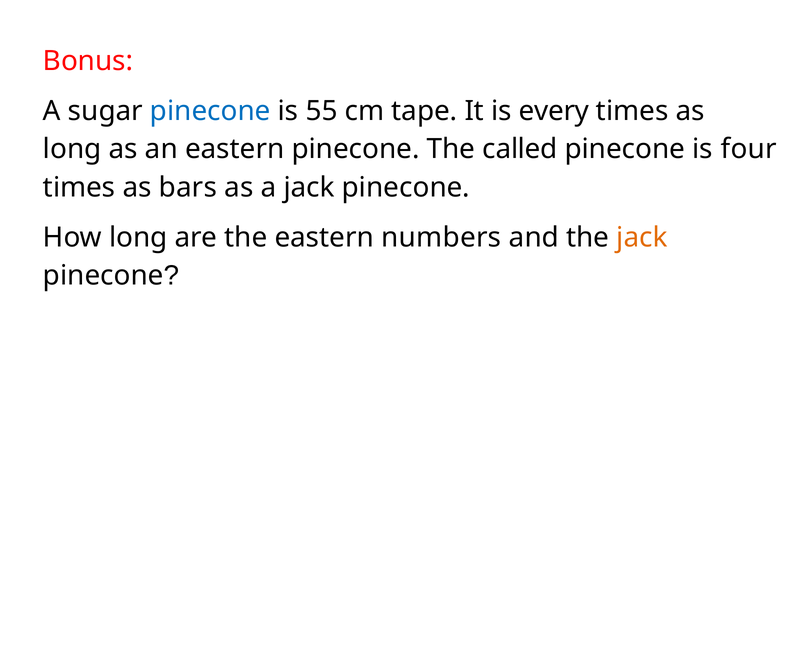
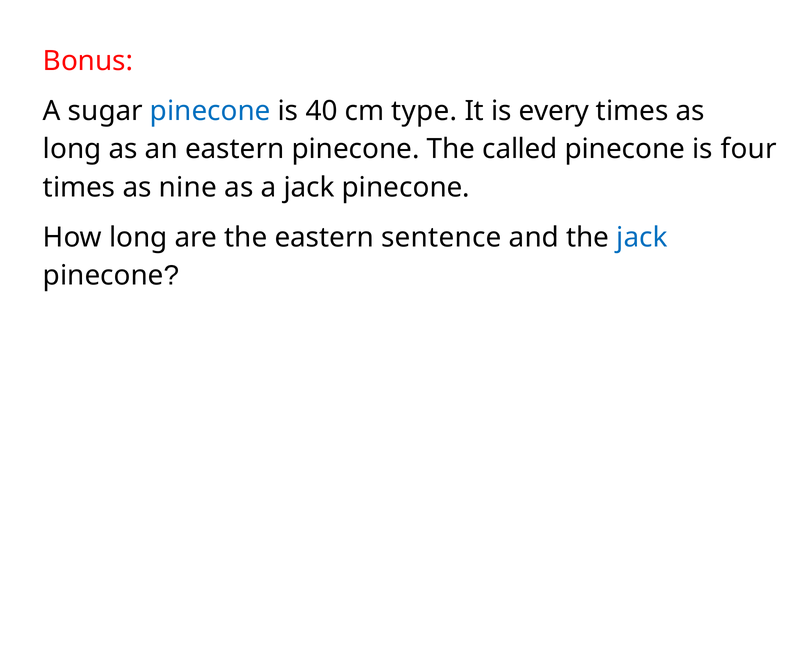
55: 55 -> 40
tape: tape -> type
bars: bars -> nine
numbers: numbers -> sentence
jack at (642, 238) colour: orange -> blue
